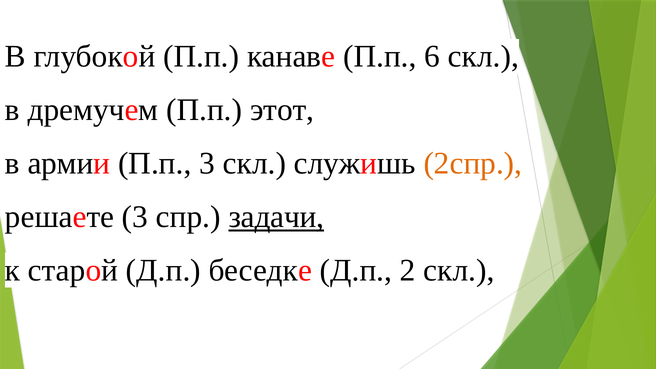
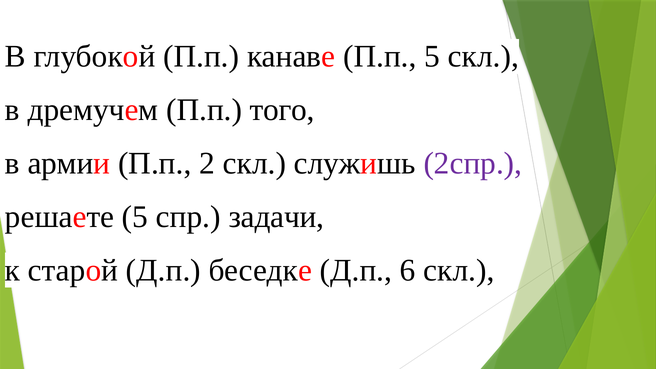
П.п 6: 6 -> 5
этот: этот -> того
П.п 3: 3 -> 2
2спр colour: orange -> purple
решаете 3: 3 -> 5
задачи underline: present -> none
2: 2 -> 6
